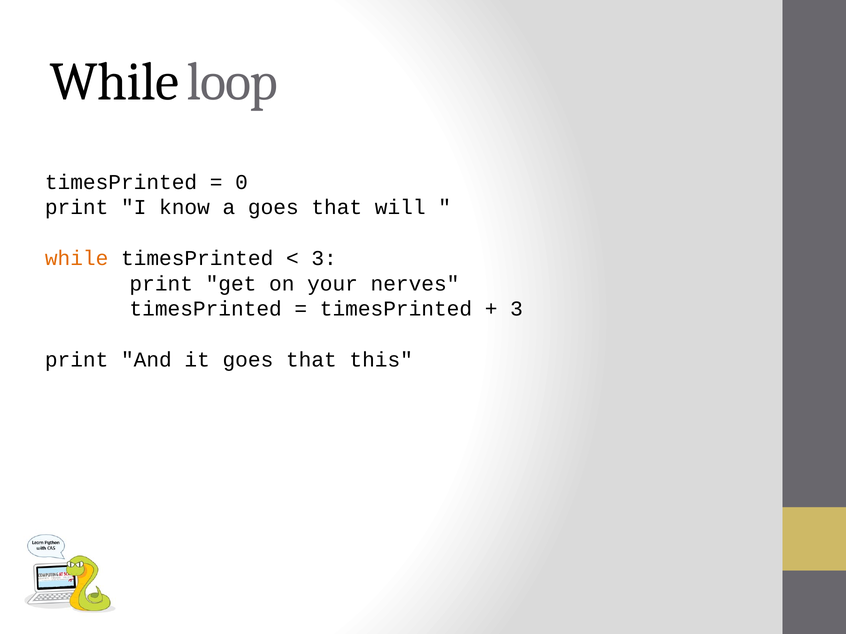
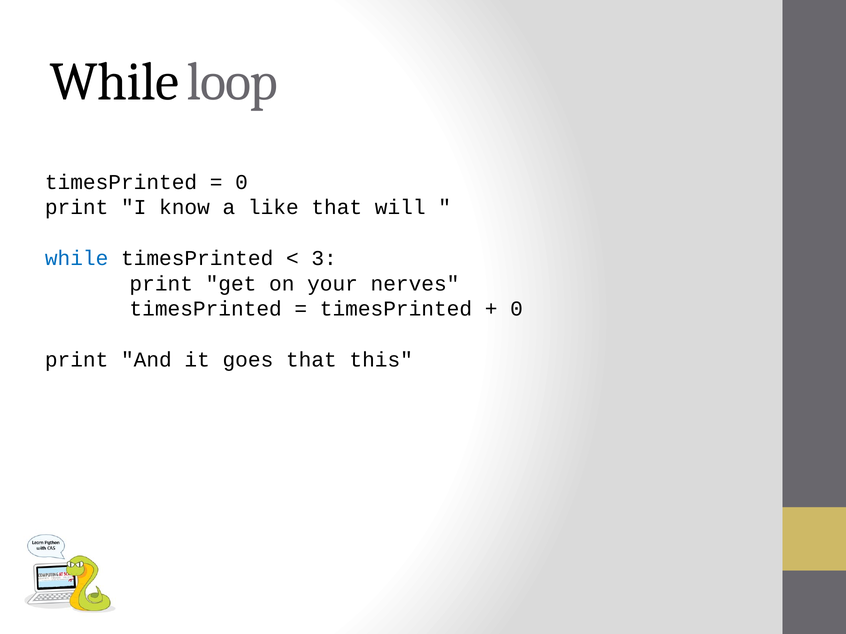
a goes: goes -> like
while at (77, 258) colour: orange -> blue
3 at (517, 309): 3 -> 0
